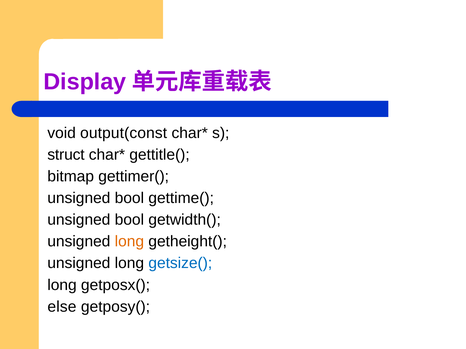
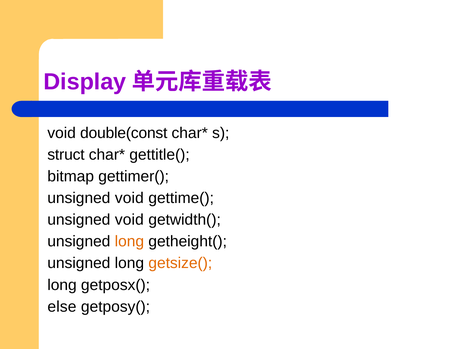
output(const: output(const -> double(const
bool at (129, 198): bool -> void
bool at (129, 220): bool -> void
getsize( colour: blue -> orange
